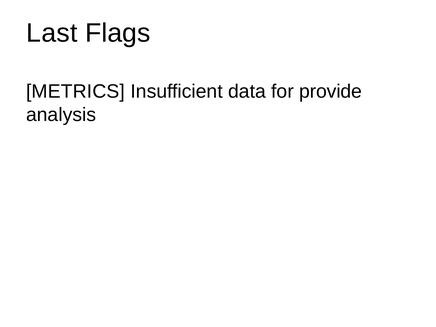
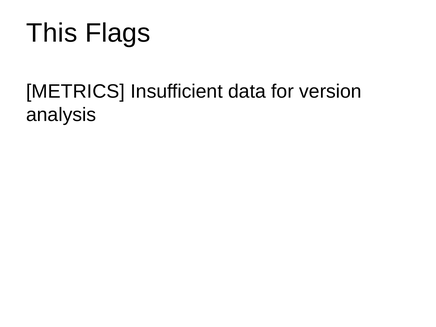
Last: Last -> This
provide: provide -> version
